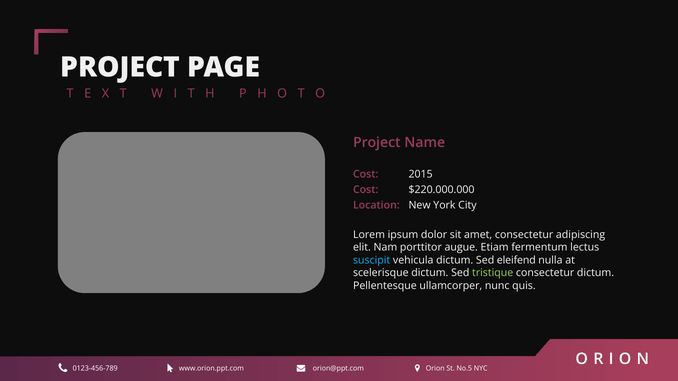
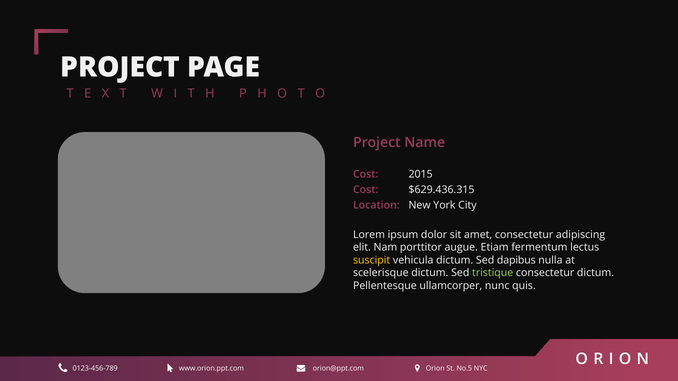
$220.000.000: $220.000.000 -> $629.436.315
suscipit colour: light blue -> yellow
eleifend: eleifend -> dapibus
